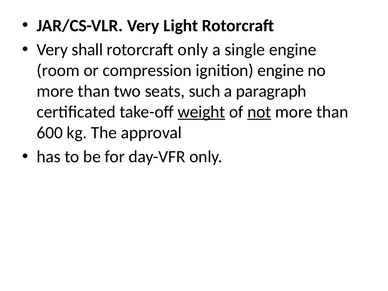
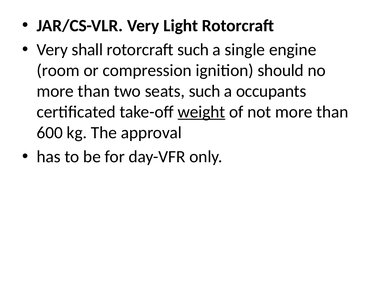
rotorcraft only: only -> such
ignition engine: engine -> should
paragraph: paragraph -> occupants
not underline: present -> none
